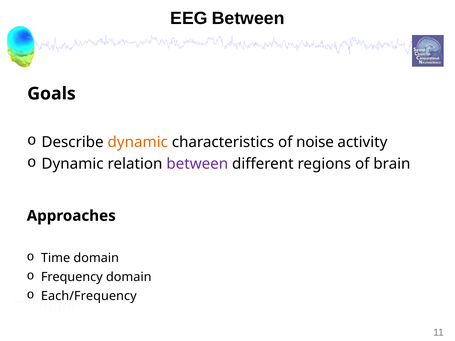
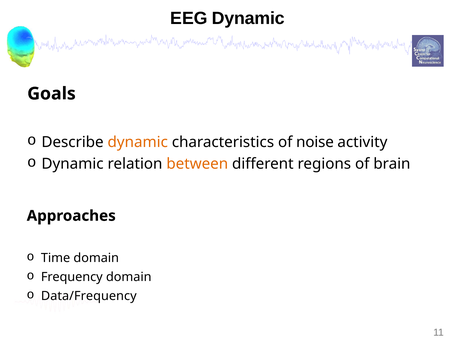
EEG Between: Between -> Dynamic
between at (197, 164) colour: purple -> orange
Each/Frequency: Each/Frequency -> Data/Frequency
